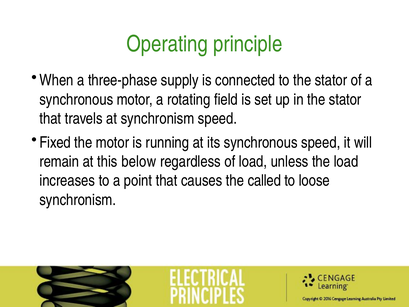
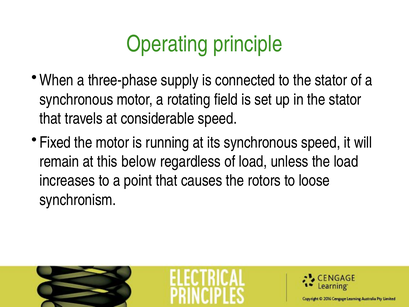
at synchronism: synchronism -> considerable
called: called -> rotors
